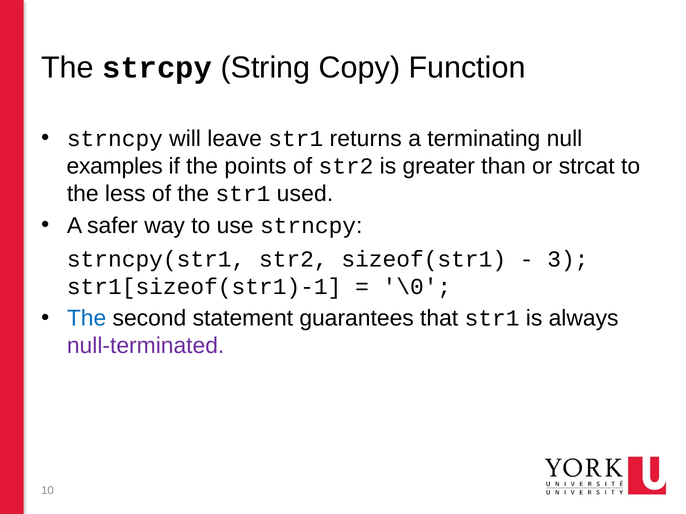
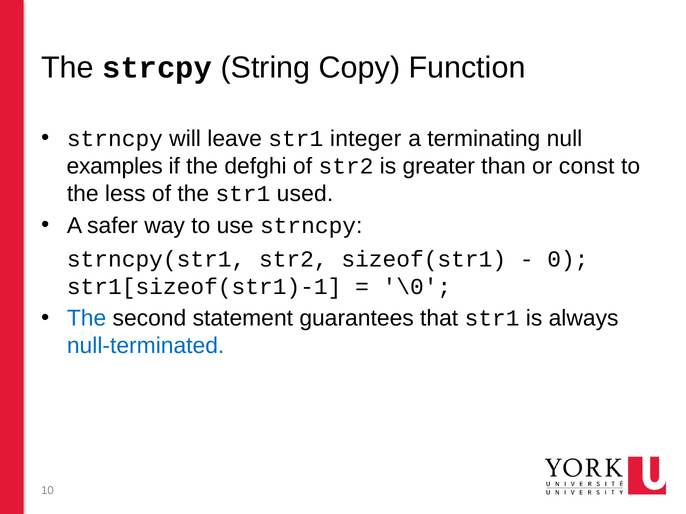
returns: returns -> integer
points: points -> defghi
strcat: strcat -> const
3: 3 -> 0
null-terminated colour: purple -> blue
